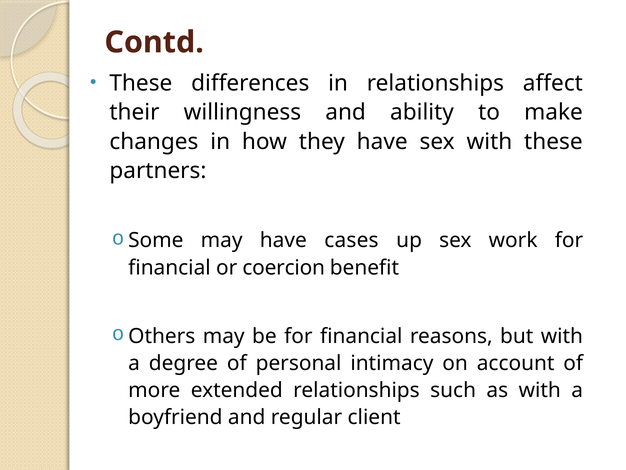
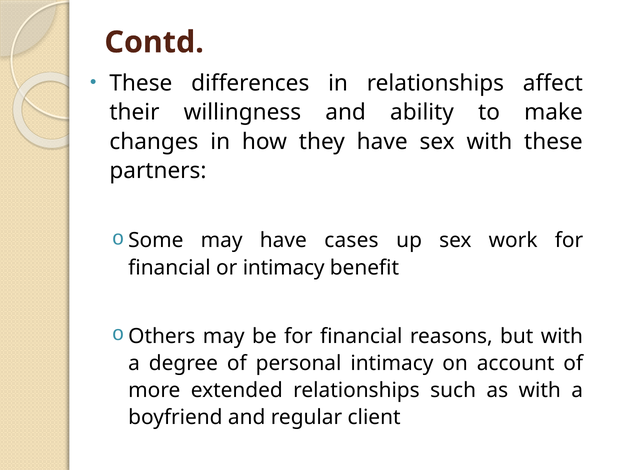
or coercion: coercion -> intimacy
